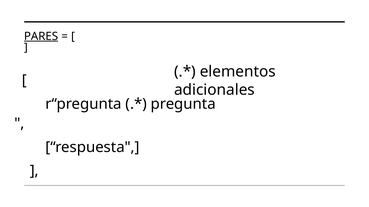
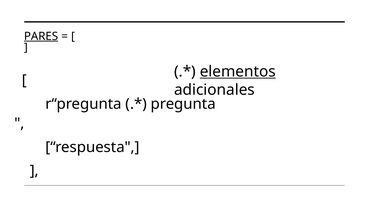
elementos underline: none -> present
